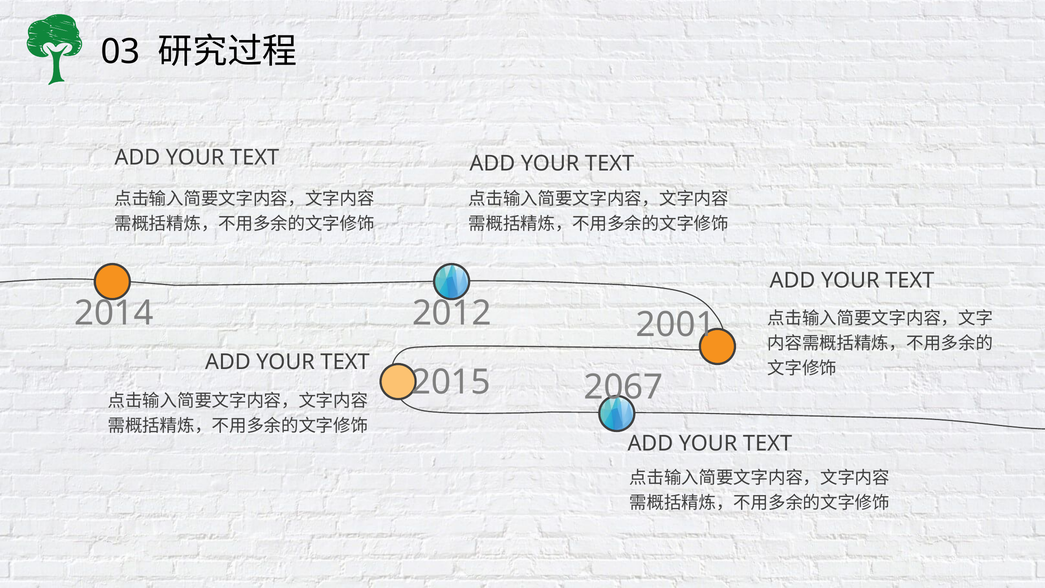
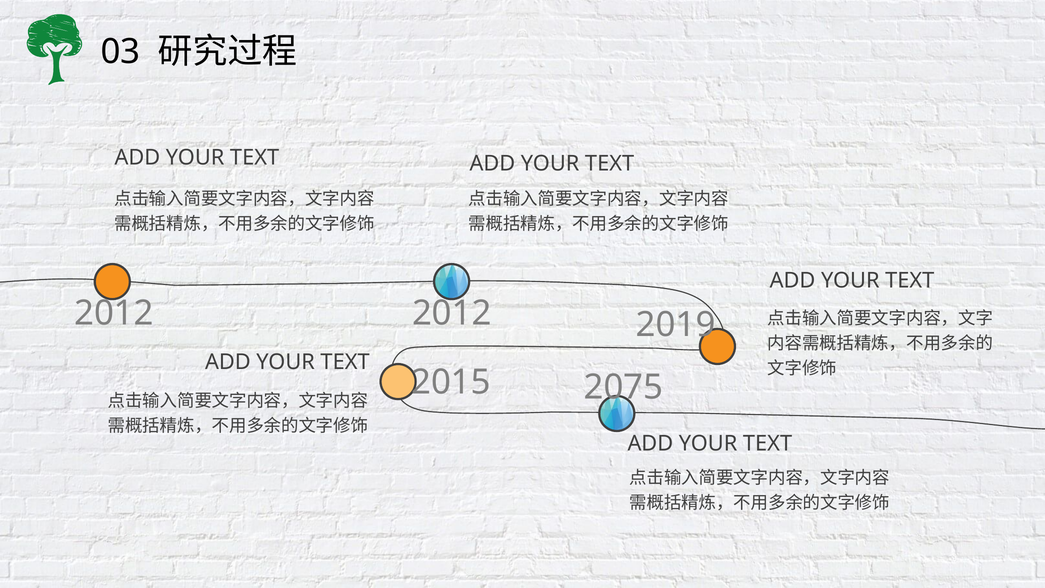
2014 at (114, 313): 2014 -> 2012
2001: 2001 -> 2019
2067: 2067 -> 2075
